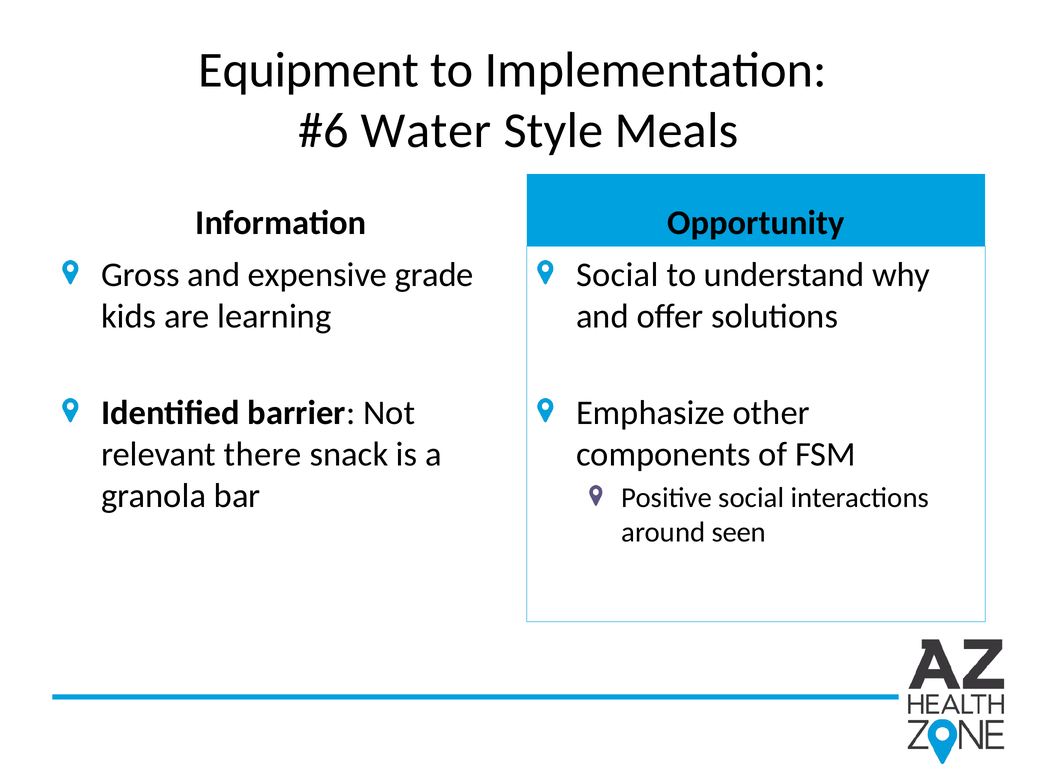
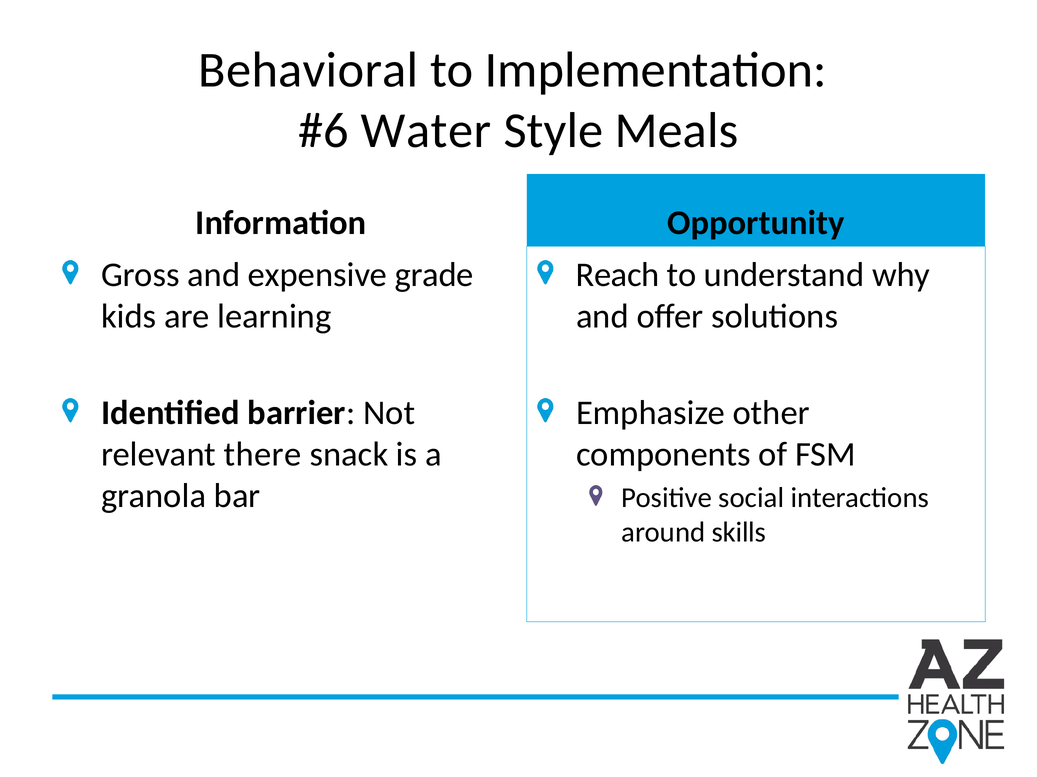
Equipment: Equipment -> Behavioral
Social at (617, 275): Social -> Reach
seen: seen -> skills
